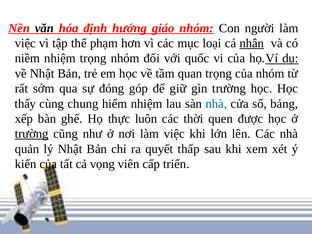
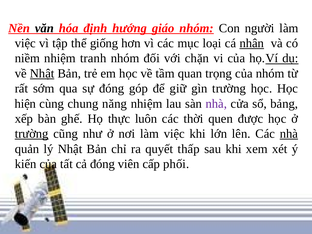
phạm: phạm -> giống
nhiệm trọng: trọng -> tranh
quốc: quốc -> chặn
Nhật at (42, 73) underline: none -> present
thấy: thấy -> hiện
hiểm: hiểm -> năng
nhà at (216, 104) colour: blue -> purple
nhà at (289, 134) underline: none -> present
cả vọng: vọng -> đóng
triển: triển -> phối
